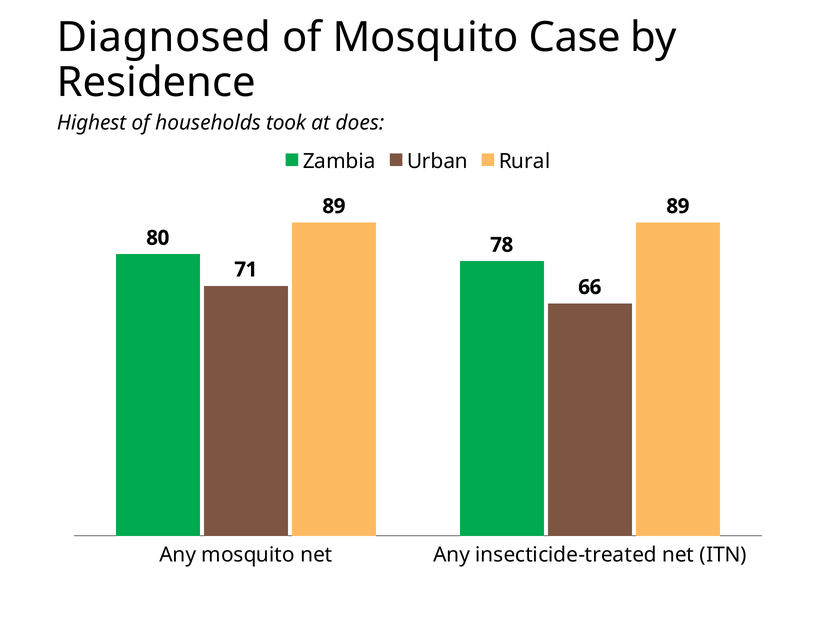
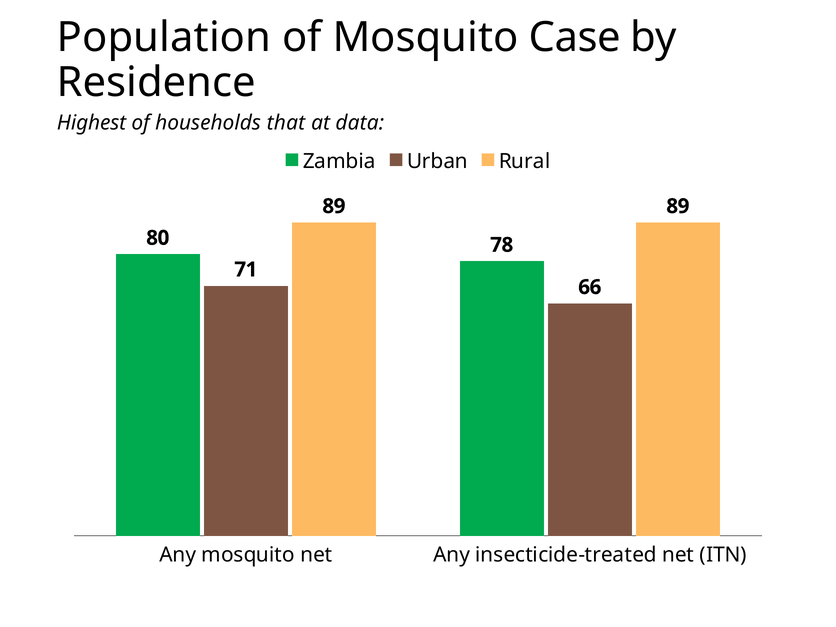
Diagnosed: Diagnosed -> Population
took: took -> that
does: does -> data
